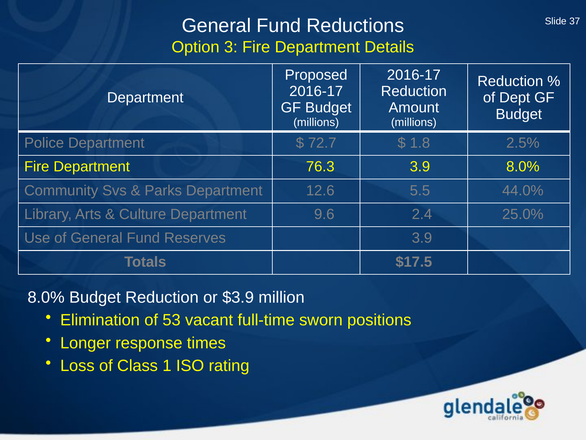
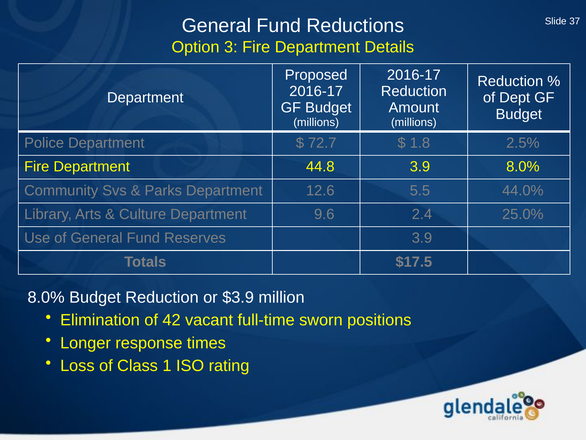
76.3: 76.3 -> 44.8
53: 53 -> 42
